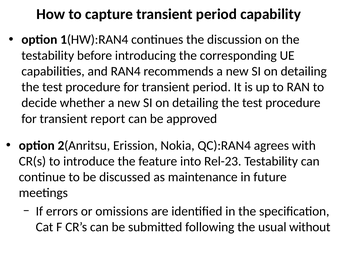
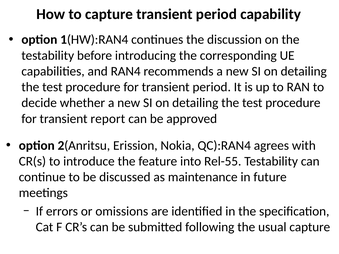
Rel-23: Rel-23 -> Rel-55
usual without: without -> capture
